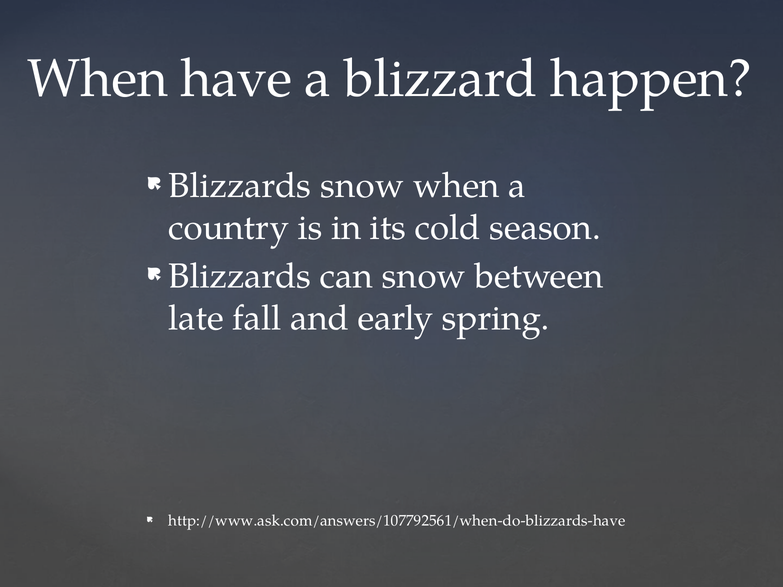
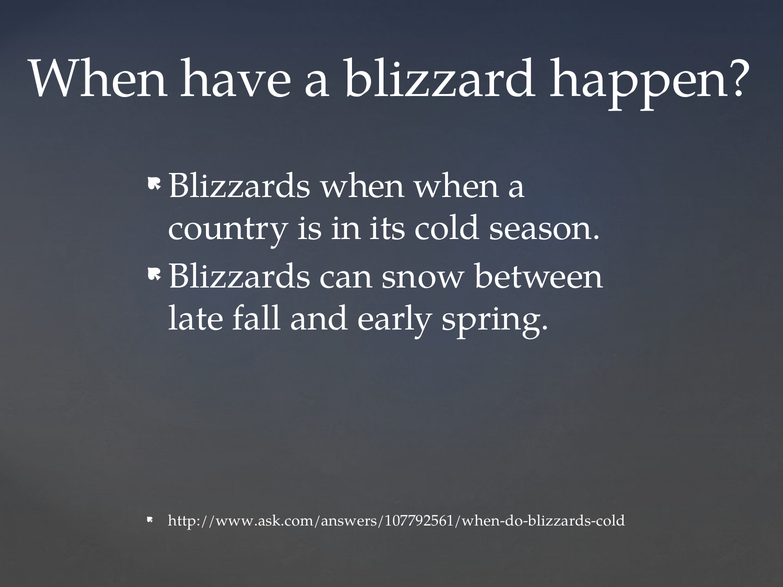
Blizzards snow: snow -> when
http://www.ask.com/answers/107792561/when-do-blizzards-have: http://www.ask.com/answers/107792561/when-do-blizzards-have -> http://www.ask.com/answers/107792561/when-do-blizzards-cold
